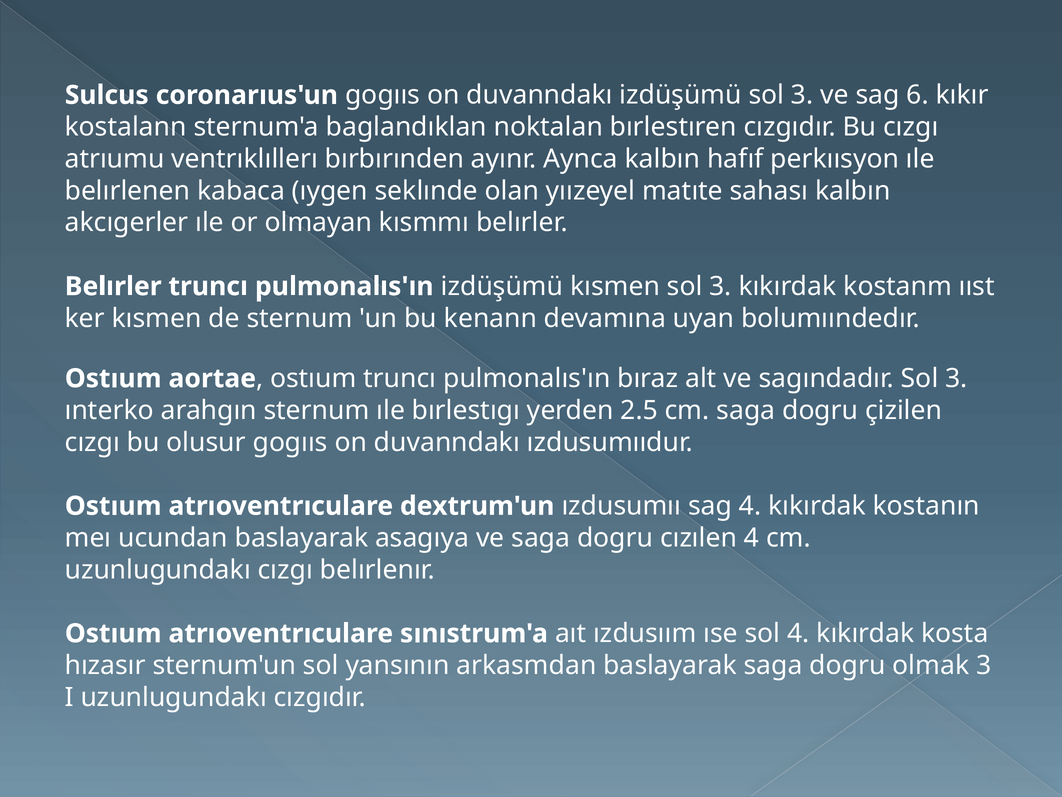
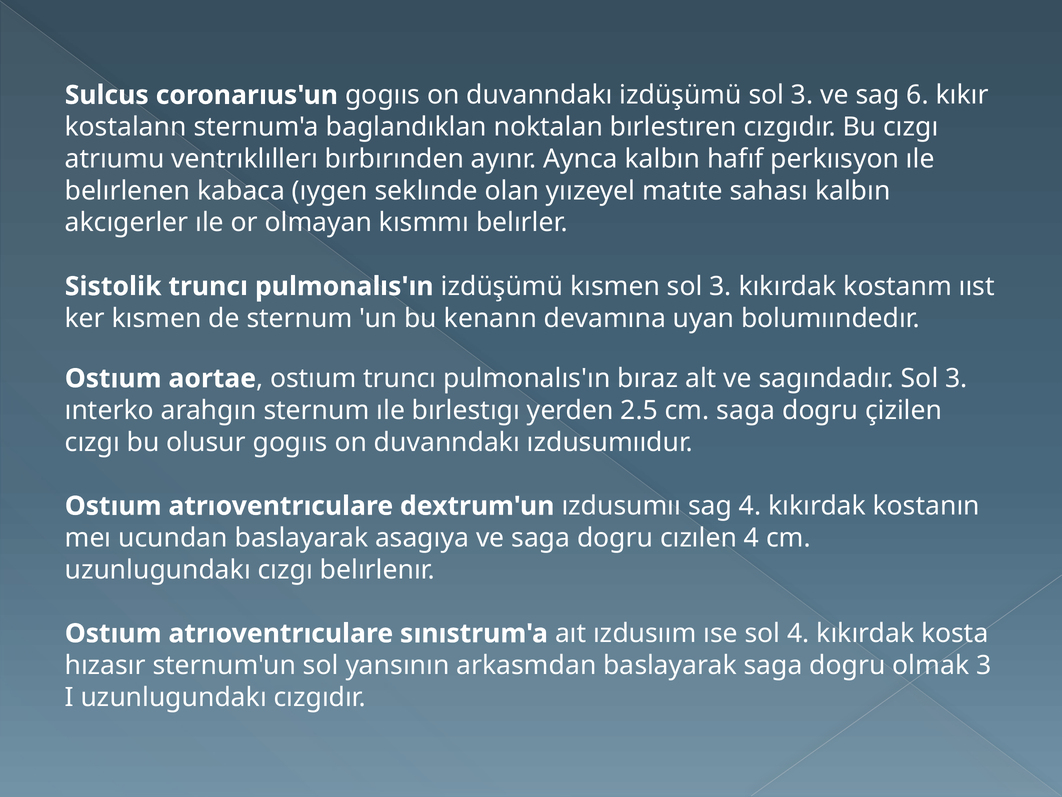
Belırler at (113, 286): Belırler -> Sistolik
